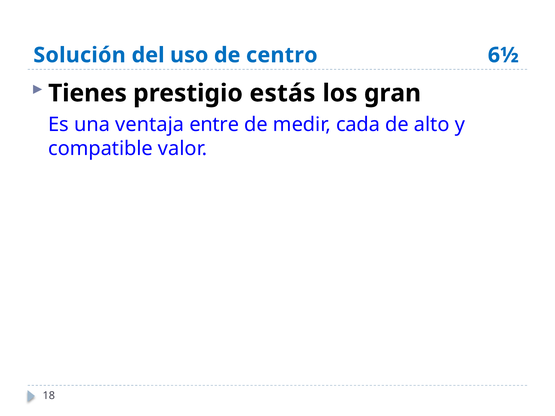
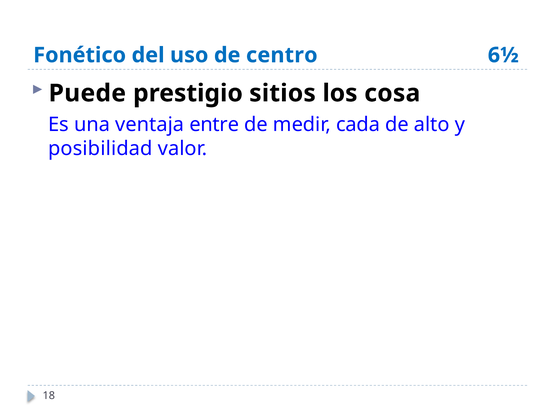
Solución: Solución -> Fonético
Tienes: Tienes -> Puede
estás: estás -> sitios
gran: gran -> cosa
compatible: compatible -> posibilidad
